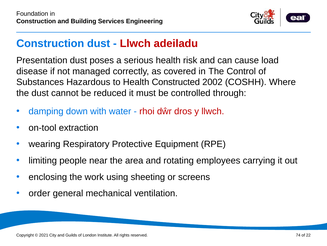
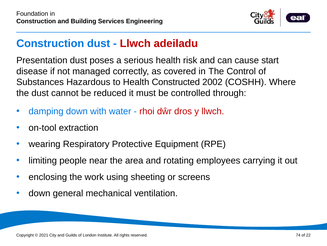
load: load -> start
order at (39, 193): order -> down
